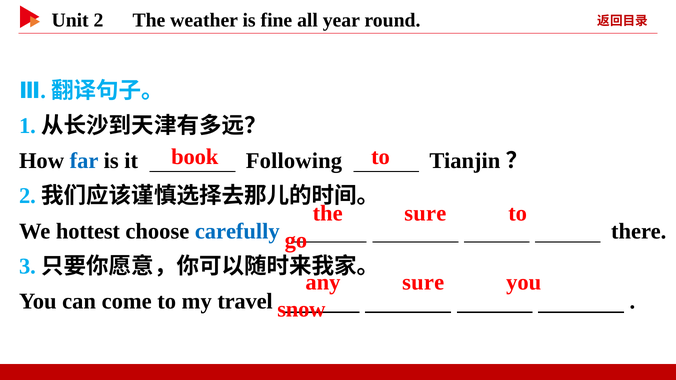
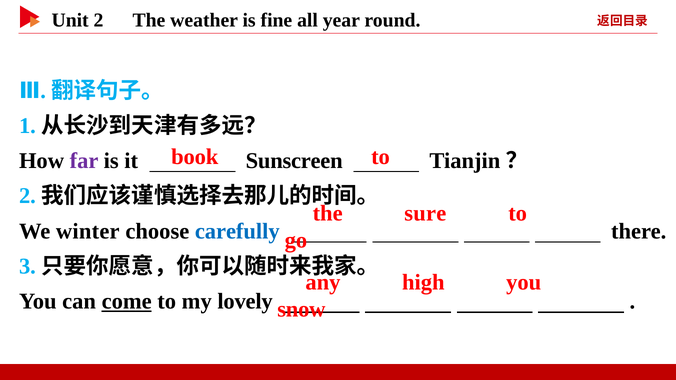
far colour: blue -> purple
Following: Following -> Sunscreen
hottest: hottest -> winter
sure at (423, 283): sure -> high
come underline: none -> present
travel: travel -> lovely
